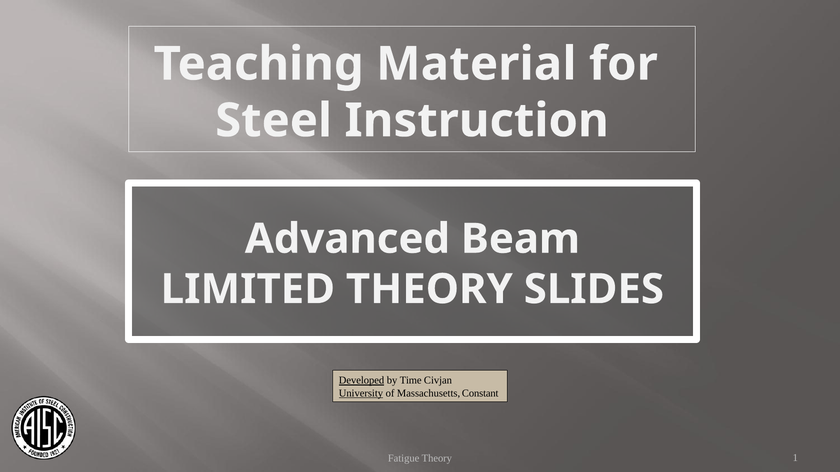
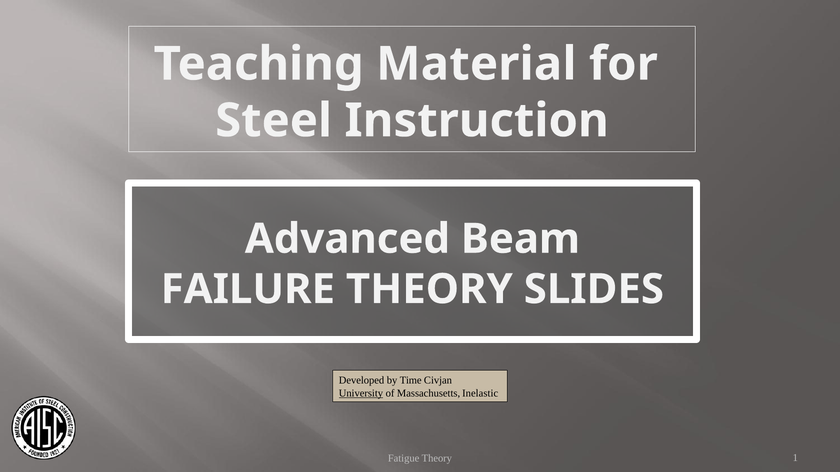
LIMITED: LIMITED -> FAILURE
Developed underline: present -> none
Constant: Constant -> Inelastic
